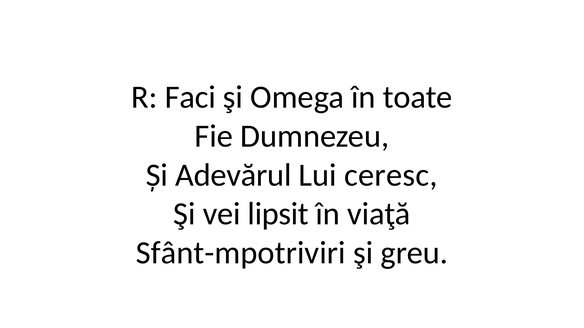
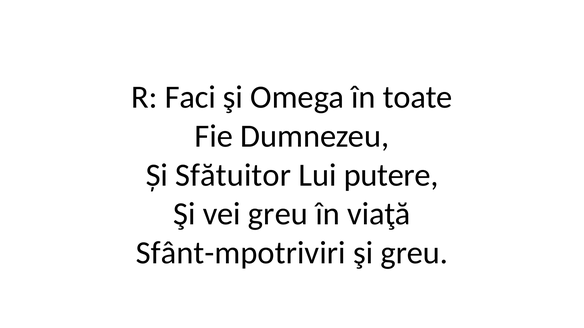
Adevărul: Adevărul -> Sfătuitor
ceresc: ceresc -> putere
vei lipsit: lipsit -> greu
